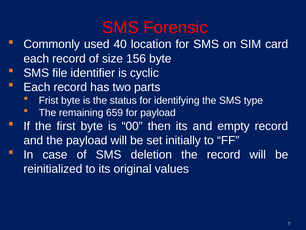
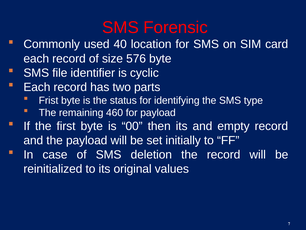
156: 156 -> 576
659: 659 -> 460
